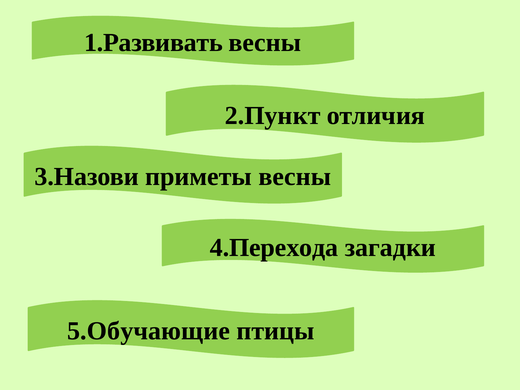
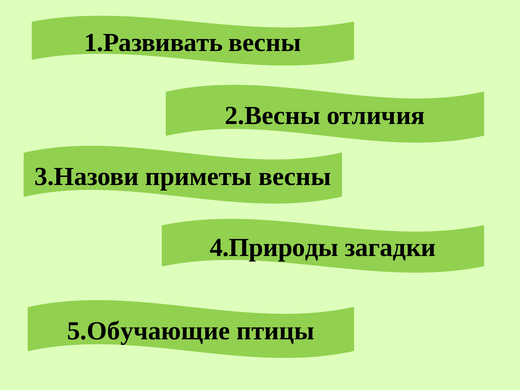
2.Пункт: 2.Пункт -> 2.Весны
4.Перехода: 4.Перехода -> 4.Природы
